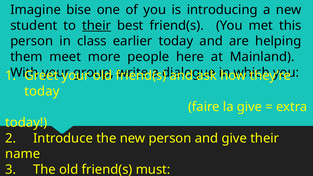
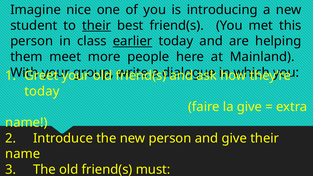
Imagine bise: bise -> nice
earlier underline: none -> present
today at (26, 123): today -> name
